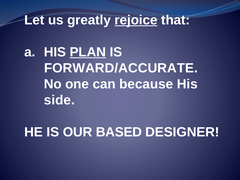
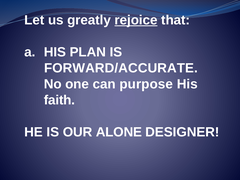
PLAN underline: present -> none
because: because -> purpose
side: side -> faith
BASED: BASED -> ALONE
